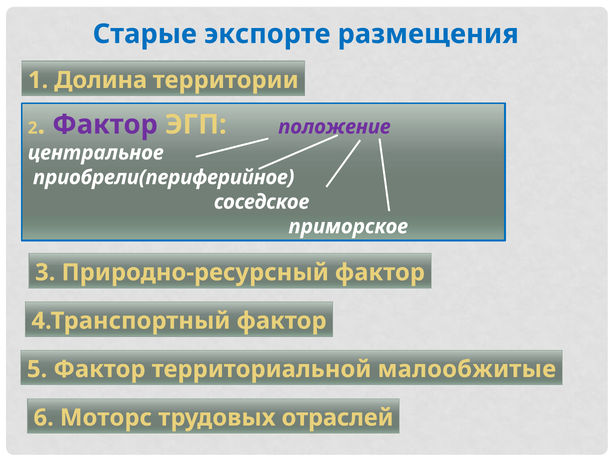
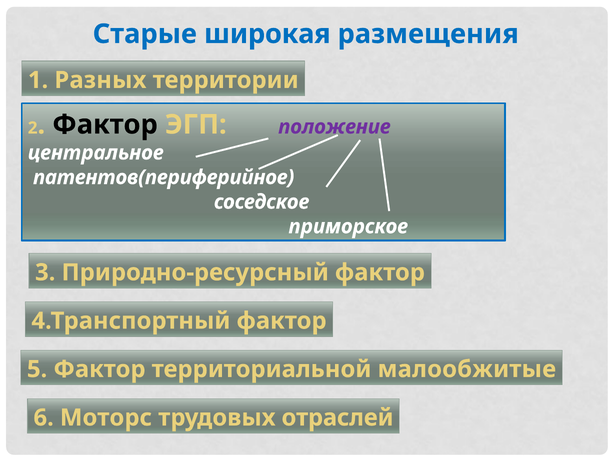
экспорте: экспорте -> широкая
Долина: Долина -> Разных
Фактор at (105, 124) colour: purple -> black
приобрели(периферийное: приобрели(периферийное -> патентов(периферийное
